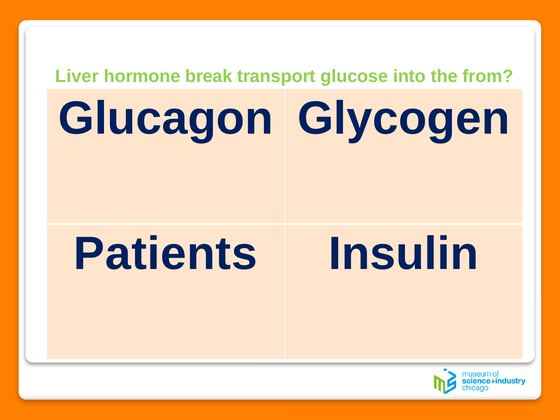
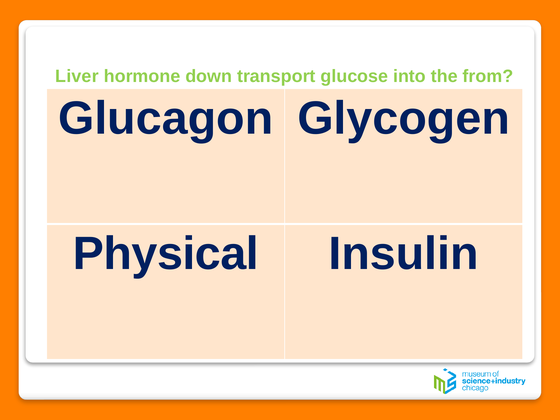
break: break -> down
Patients: Patients -> Physical
